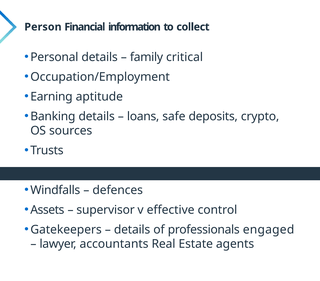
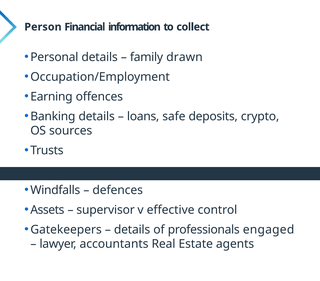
critical: critical -> drawn
aptitude: aptitude -> offences
